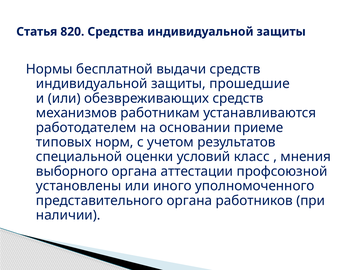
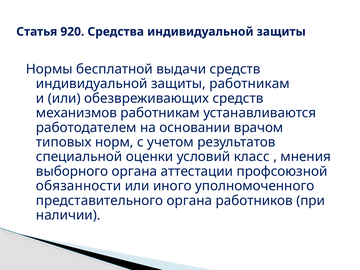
820: 820 -> 920
защиты прошедшие: прошедшие -> работникам
приеме: приеме -> врачом
установлены: установлены -> обязанности
